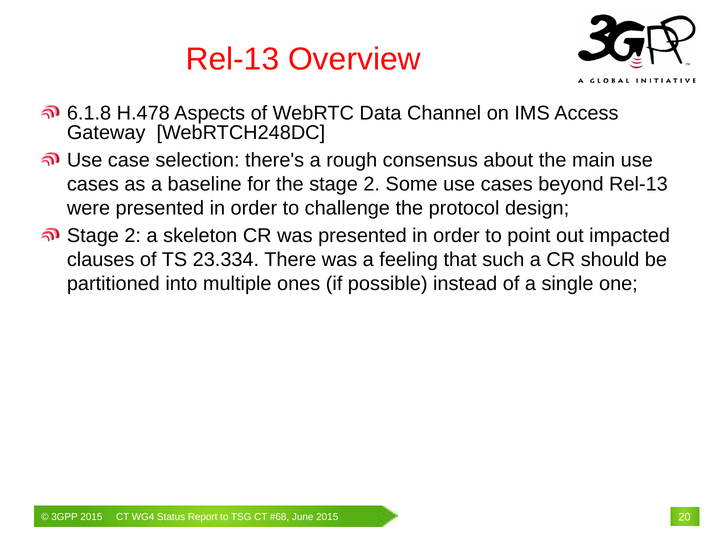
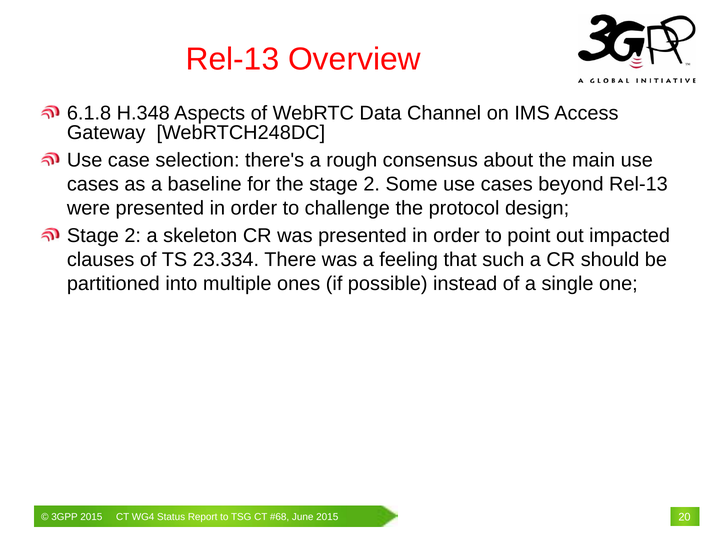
H.478: H.478 -> H.348
